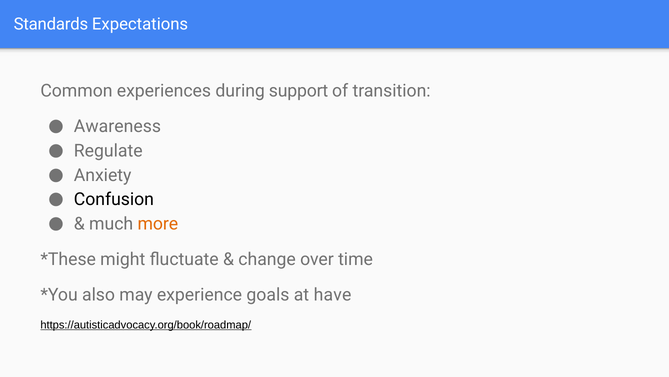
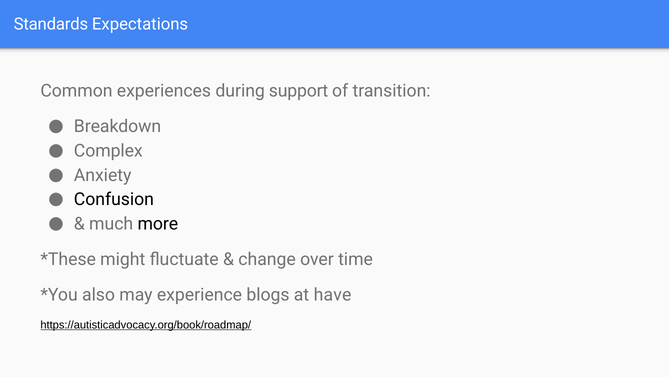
Awareness: Awareness -> Breakdown
Regulate: Regulate -> Complex
more colour: orange -> black
goals: goals -> blogs
